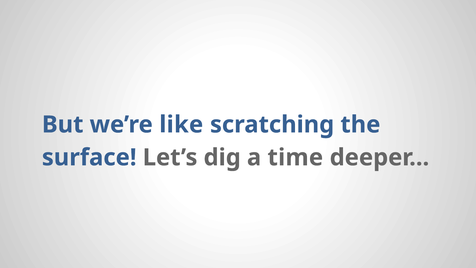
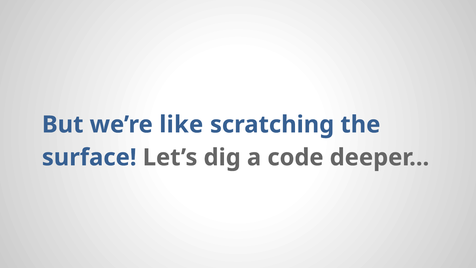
time: time -> code
